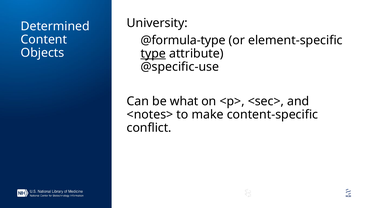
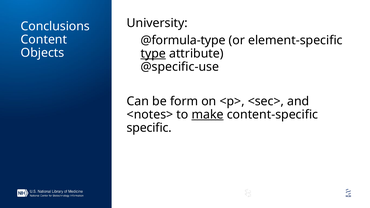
Determined: Determined -> Conclusions
what: what -> form
make underline: none -> present
conflict: conflict -> specific
